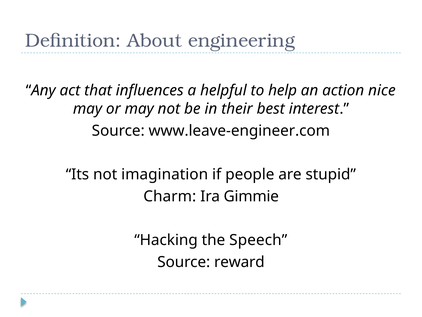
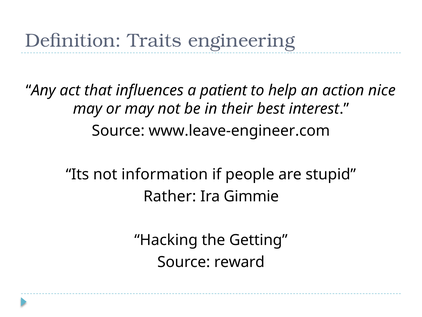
About: About -> Traits
helpful: helpful -> patient
imagination: imagination -> information
Charm: Charm -> Rather
Speech: Speech -> Getting
